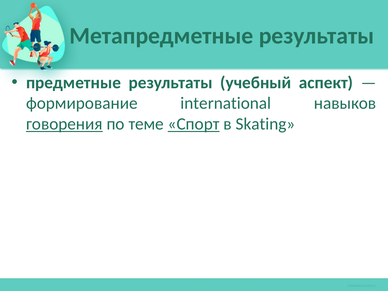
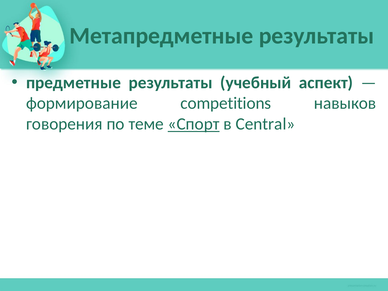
international: international -> competitions
говорения underline: present -> none
Skating: Skating -> Central
